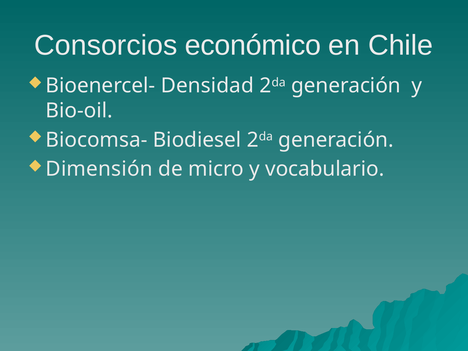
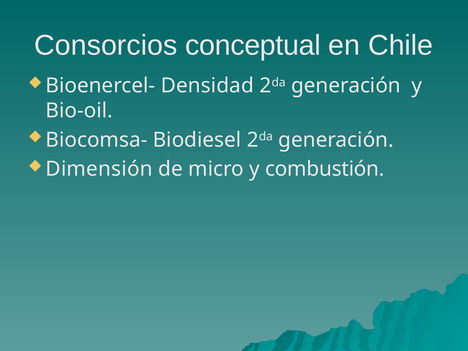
económico: económico -> conceptual
vocabulario: vocabulario -> combustión
